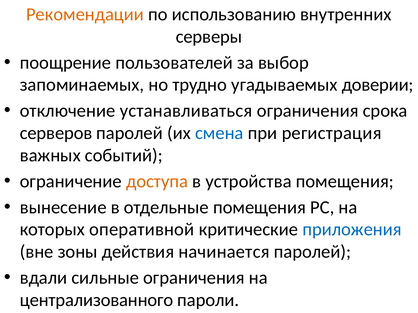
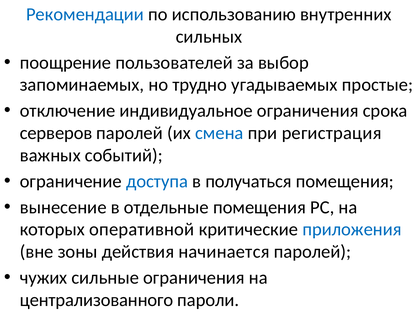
Рекомендации colour: orange -> blue
серверы: серверы -> сильных
доверии: доверии -> простые
устанавливаться: устанавливаться -> индивидуальное
доступа colour: orange -> blue
устройства: устройства -> получаться
вдали: вдали -> чужих
